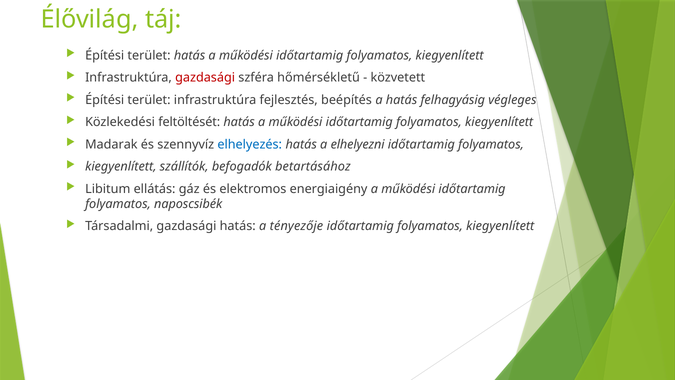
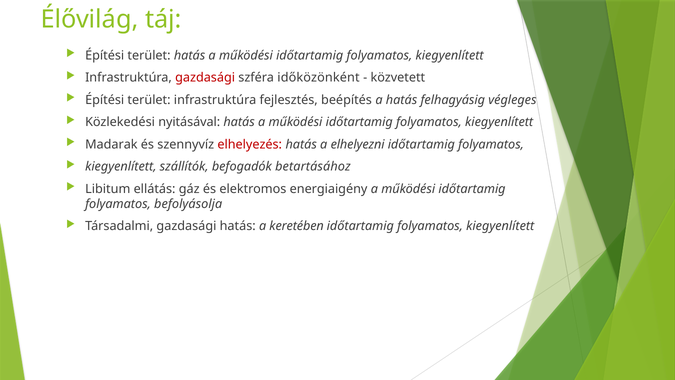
hőmérsékletű: hőmérsékletű -> időközönként
feltöltését: feltöltését -> nyitásával
elhelyezés colour: blue -> red
naposcsibék: naposcsibék -> befolyásolja
tényezője: tényezője -> keretében
